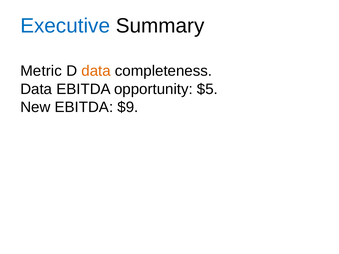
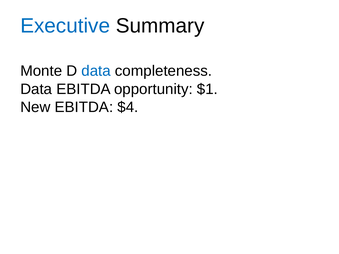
Metric: Metric -> Monte
data at (96, 71) colour: orange -> blue
$5: $5 -> $1
$9: $9 -> $4
